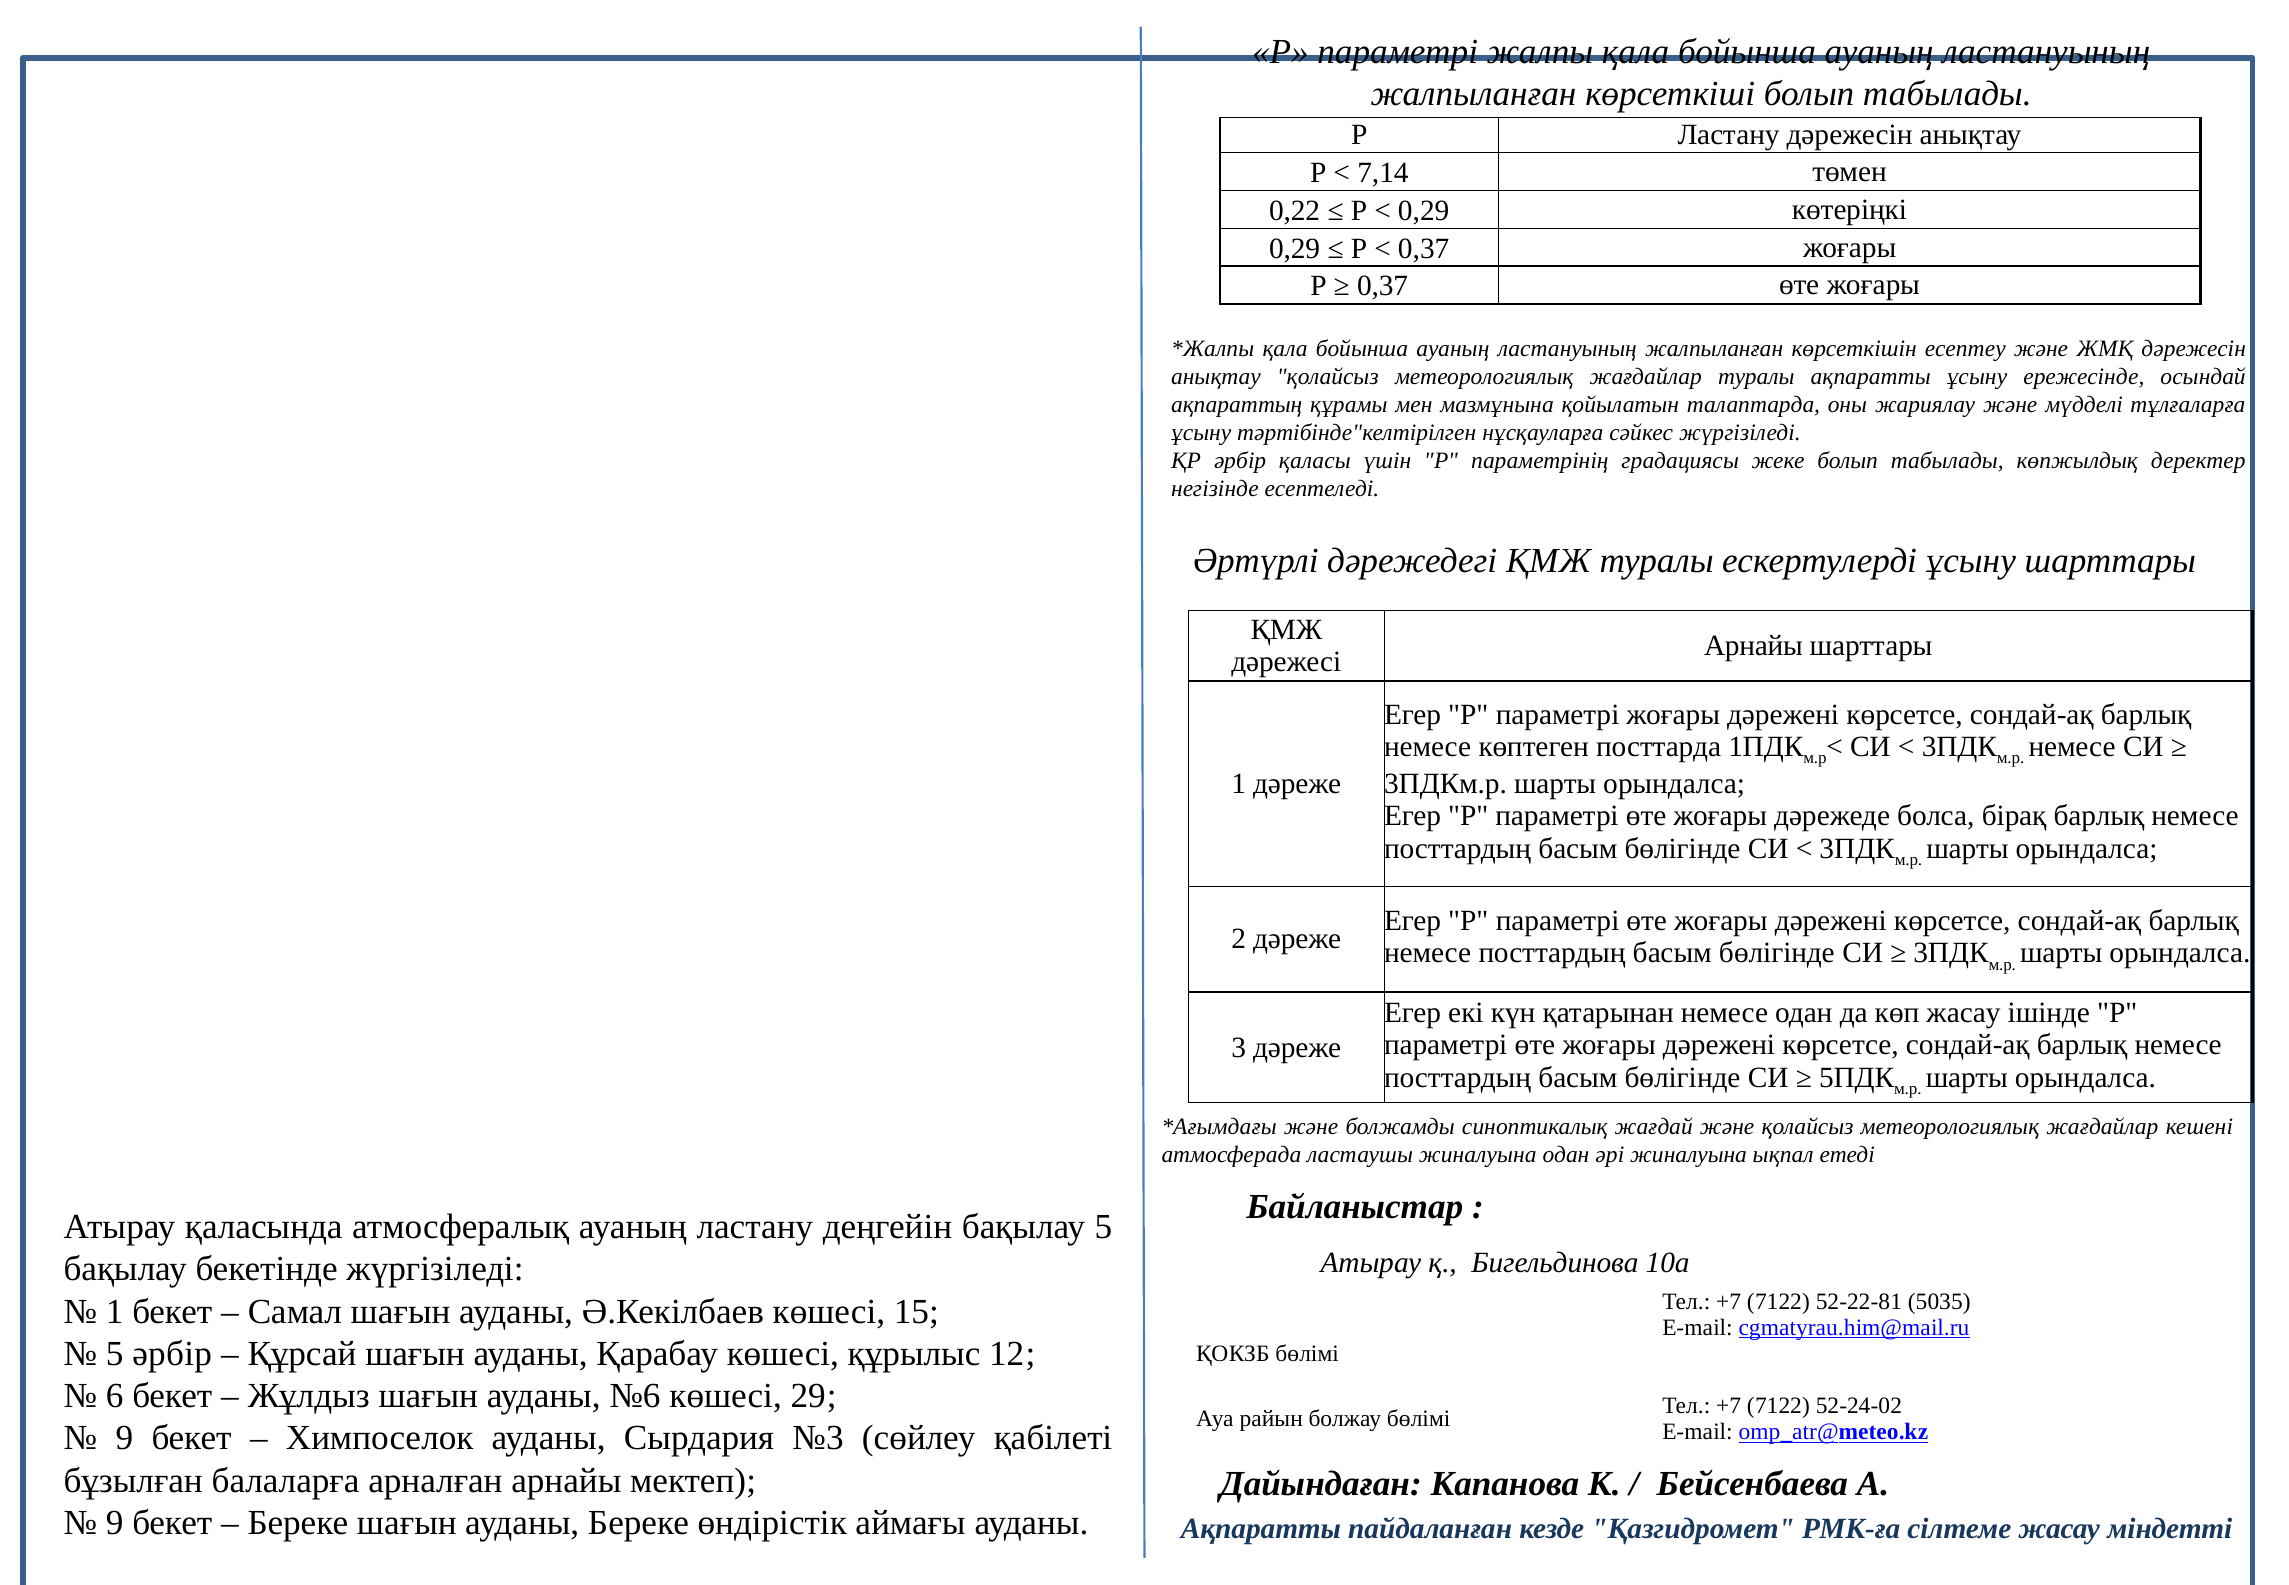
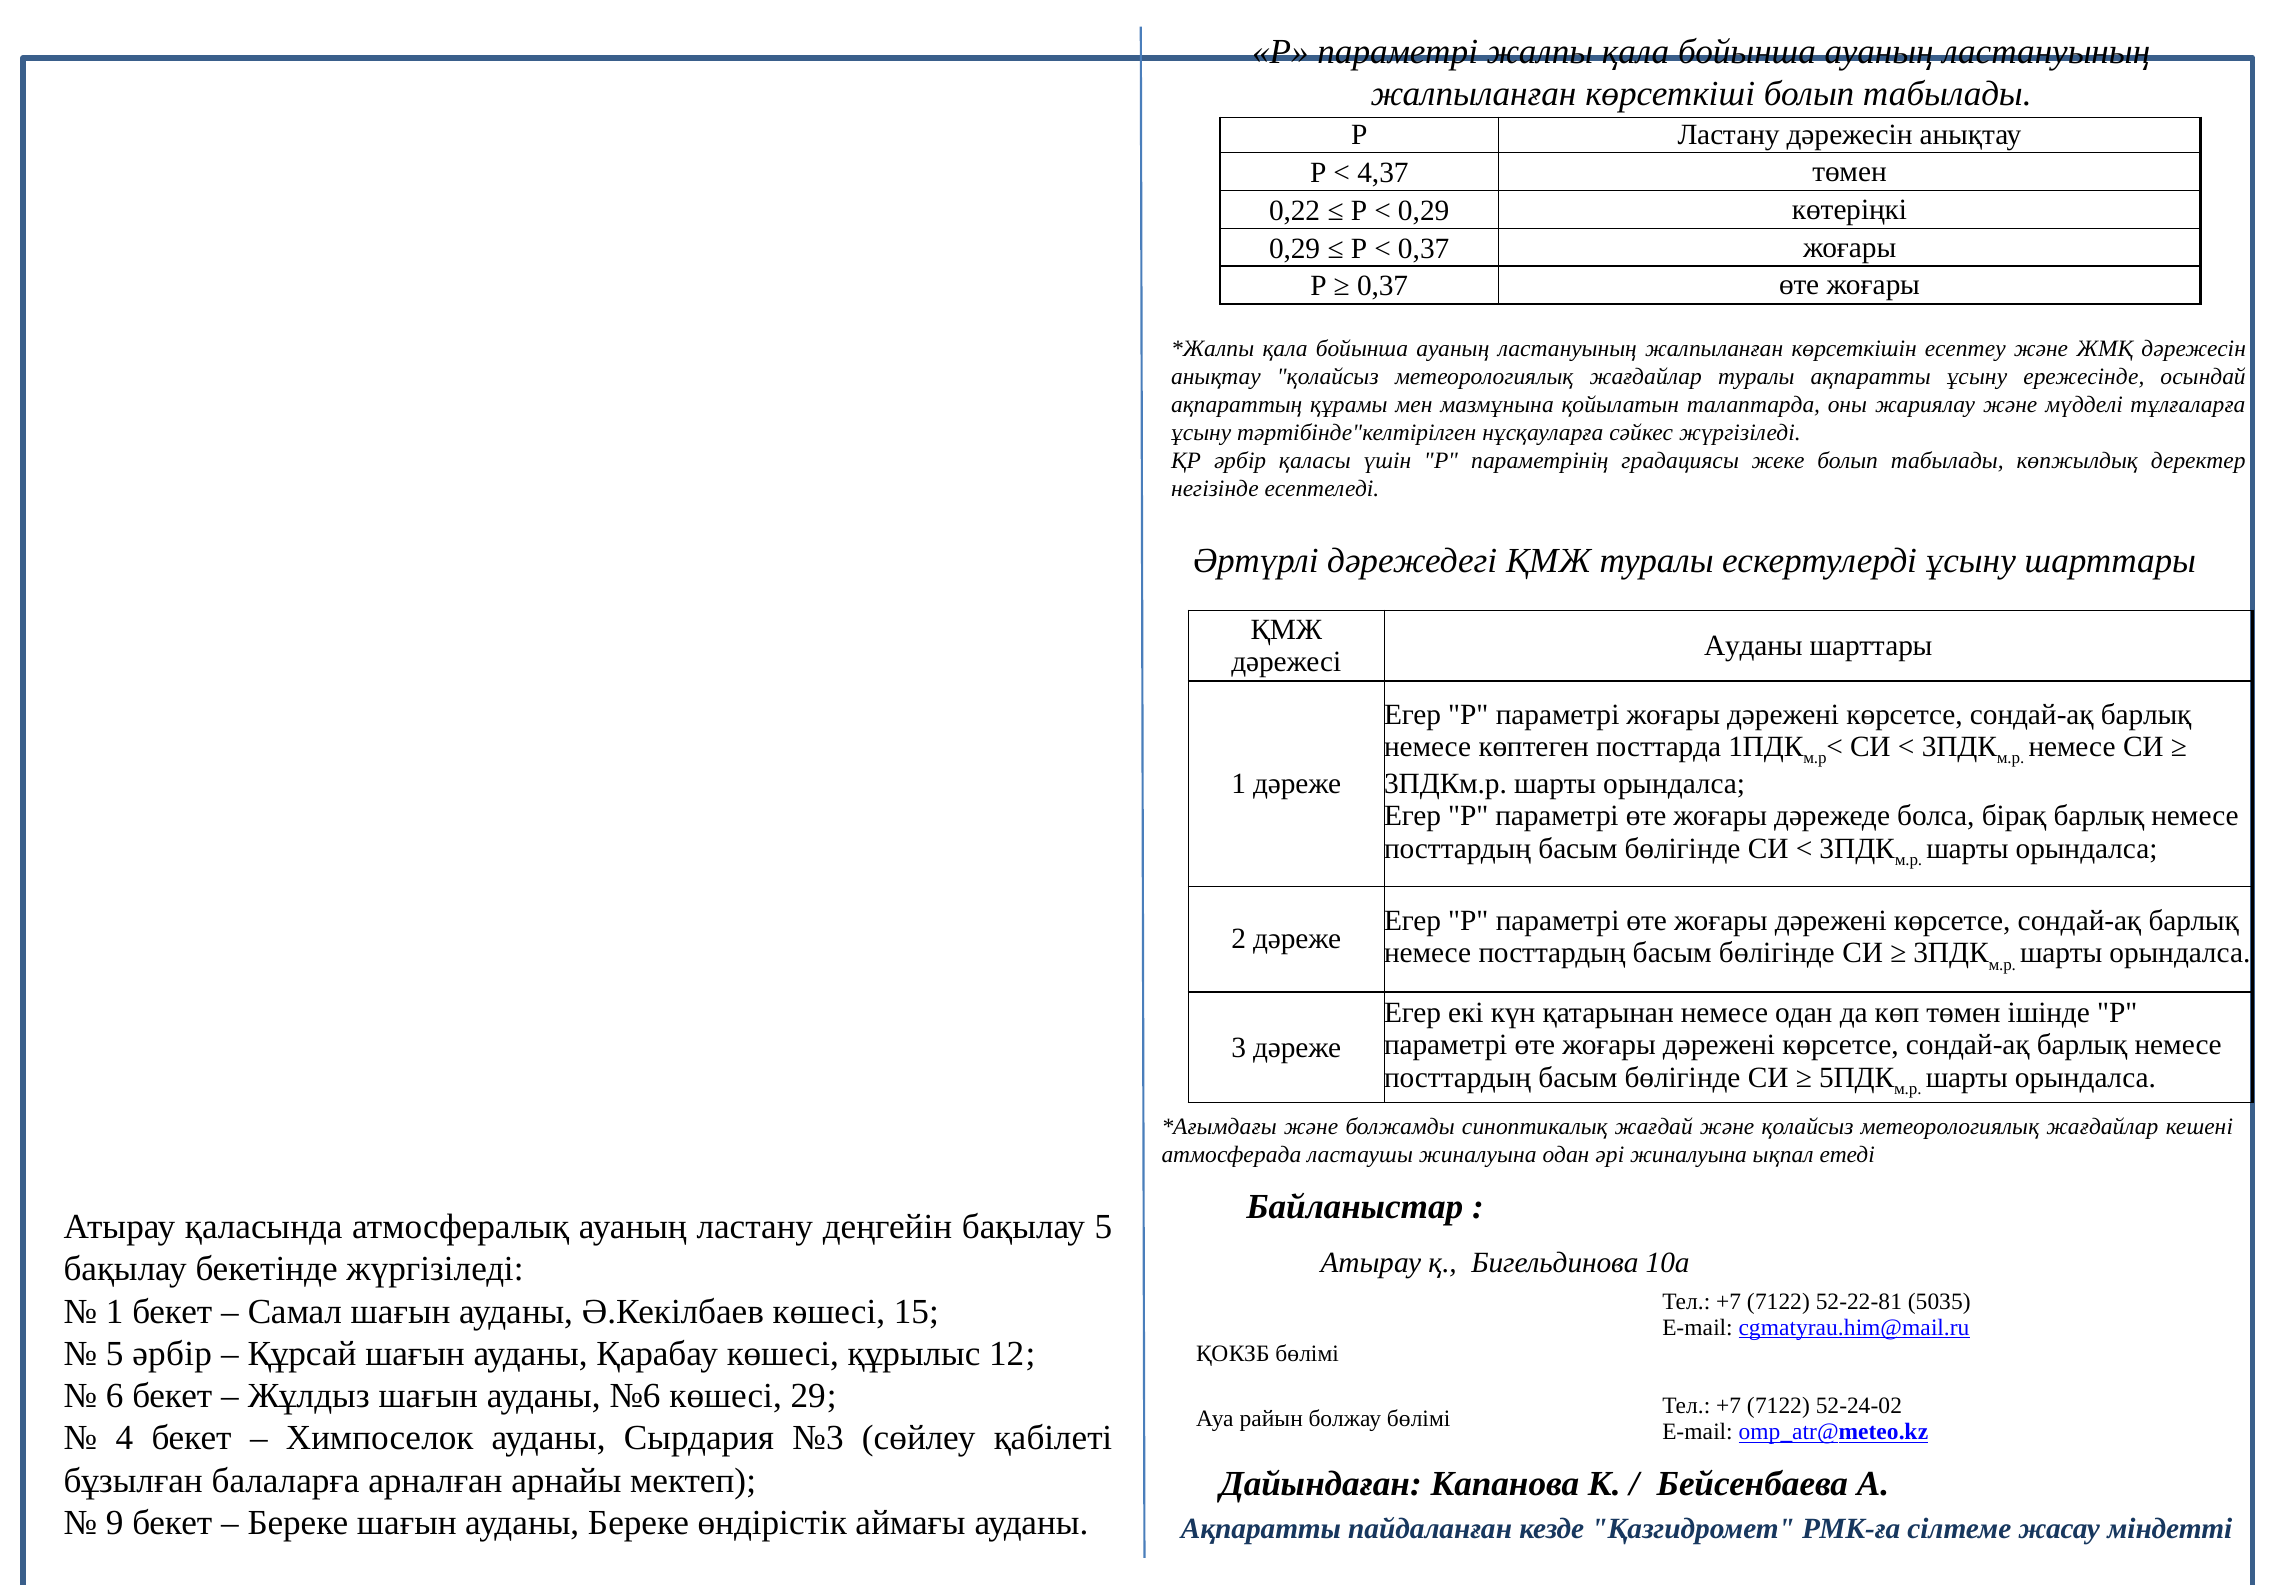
7,14: 7,14 -> 4,37
Арнайы at (1753, 646): Арнайы -> Ауданы
көп жасау: жасау -> төмен
9 at (124, 1438): 9 -> 4
